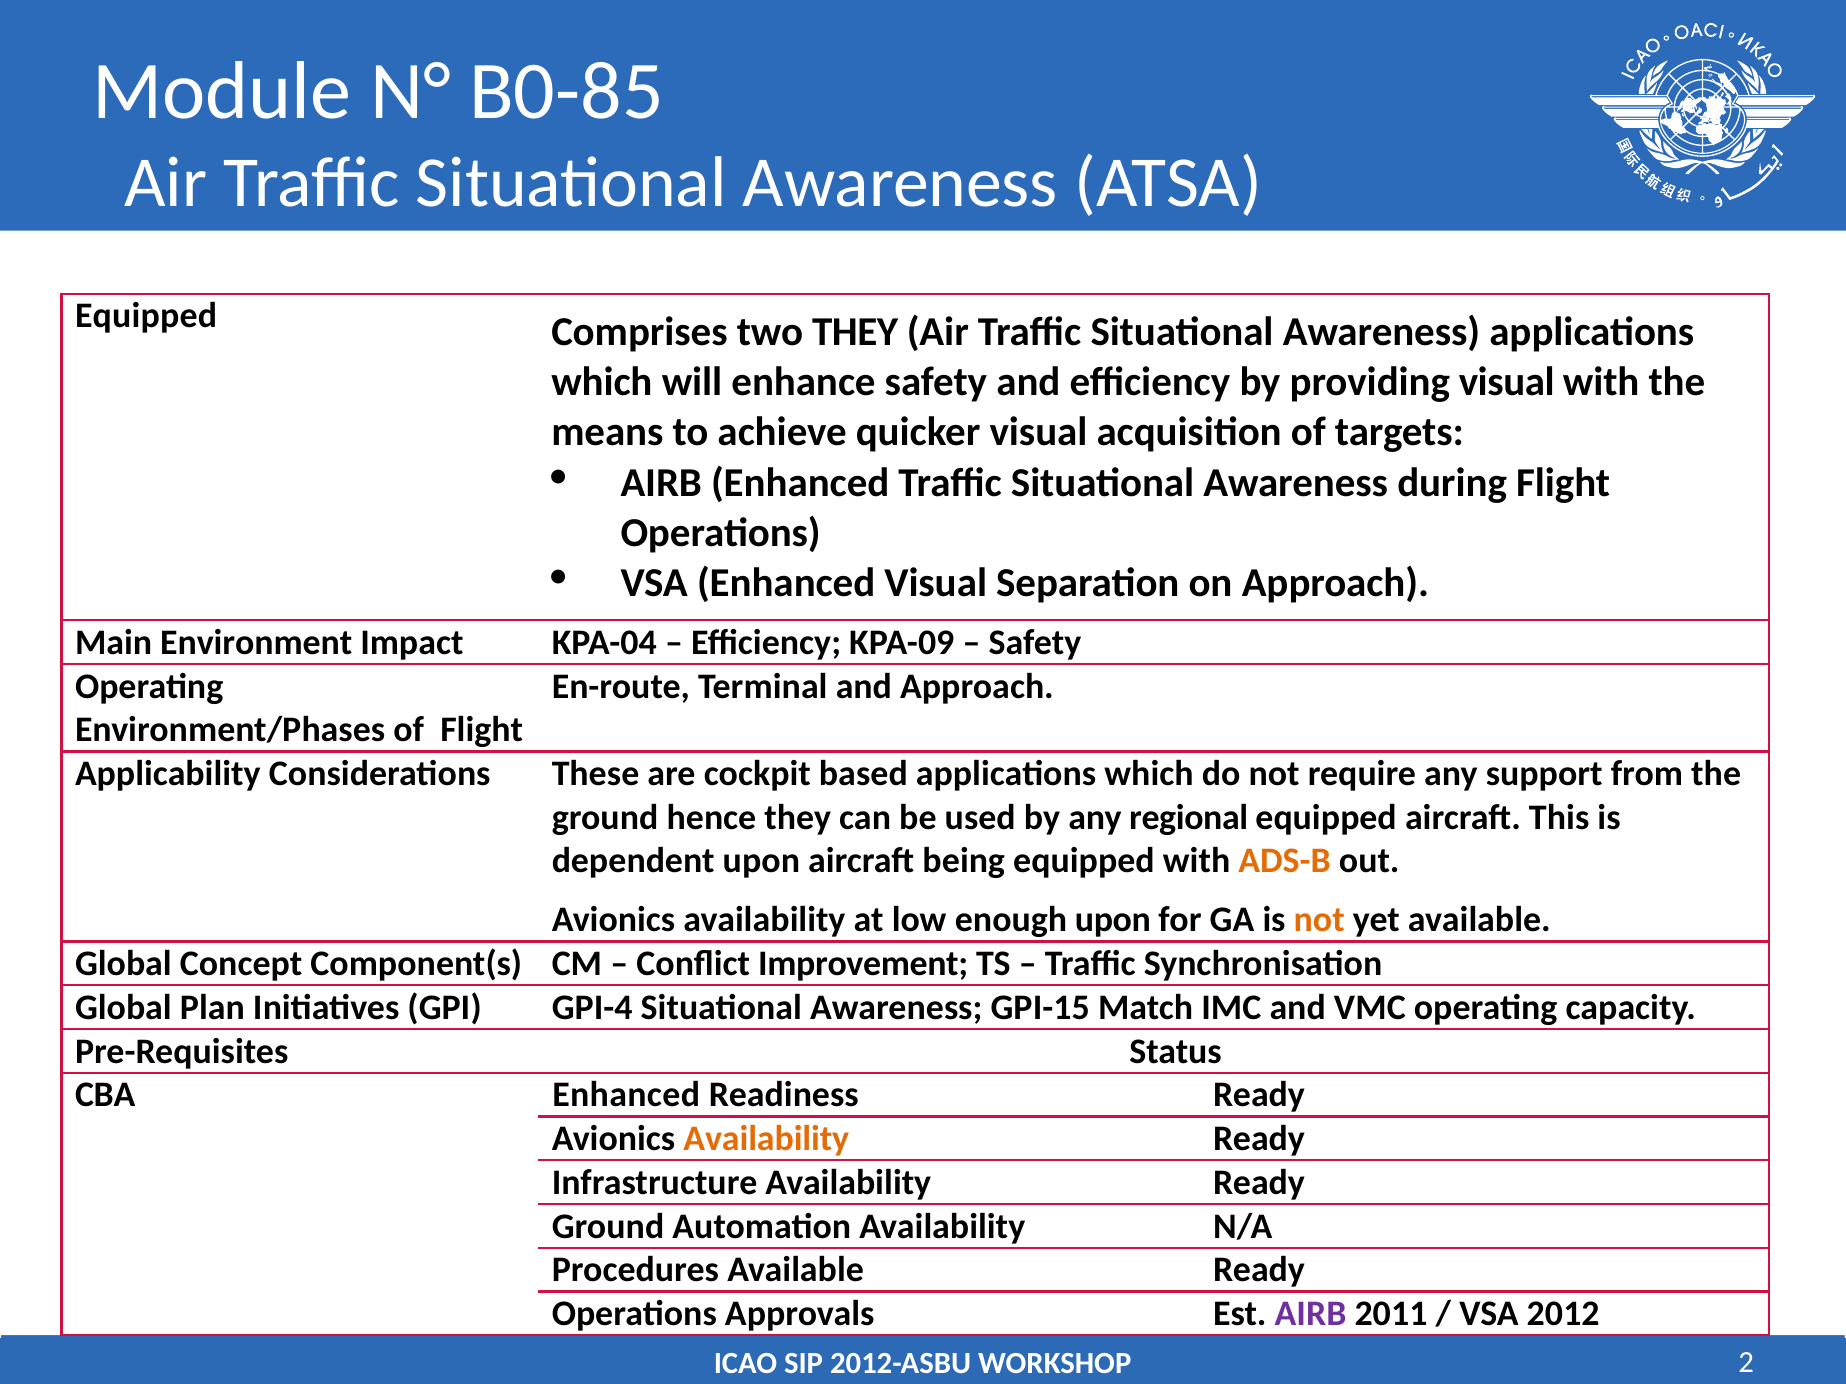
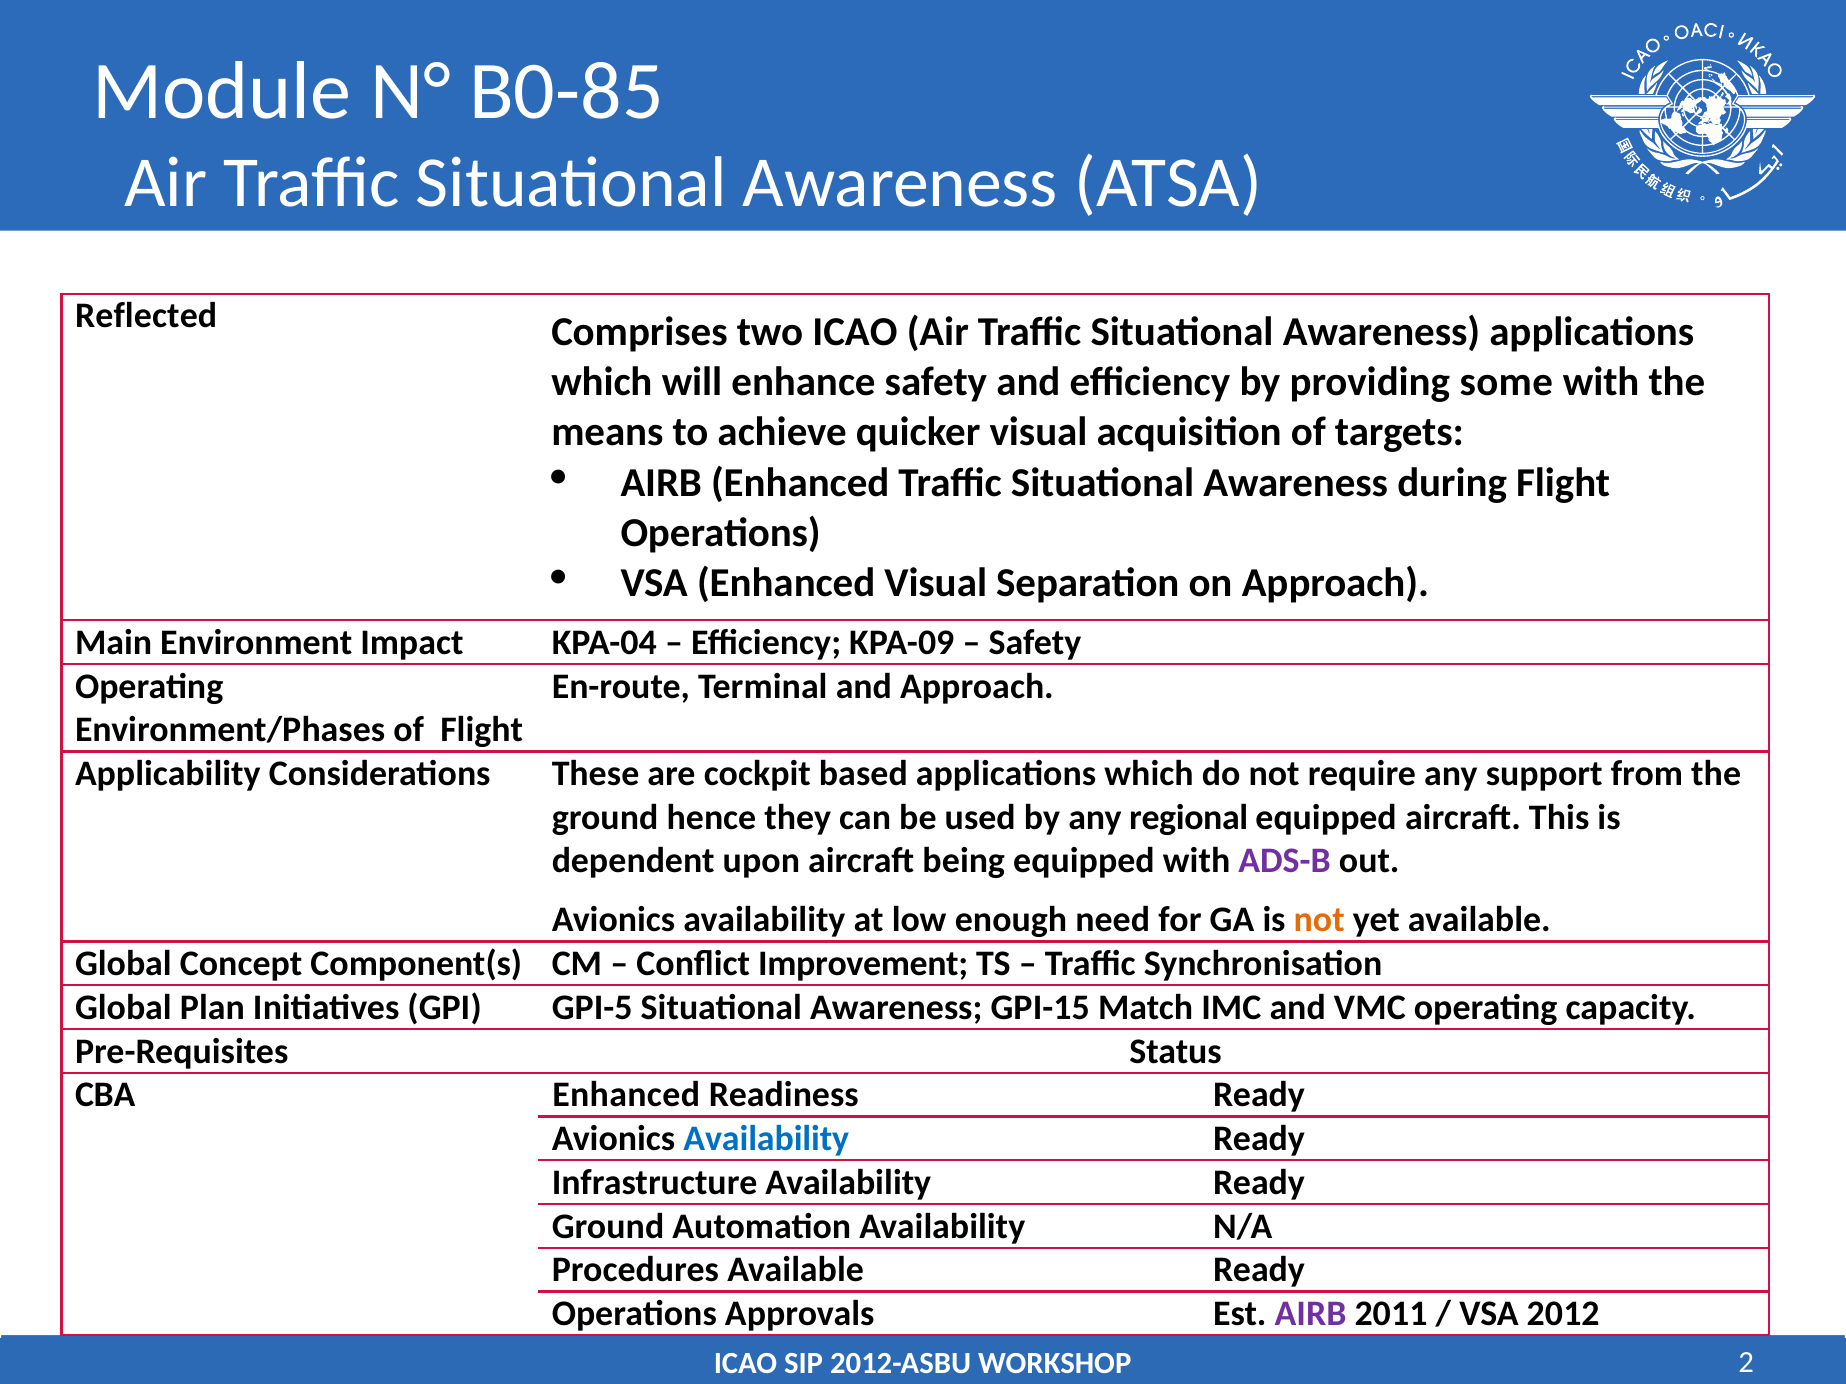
Equipped at (146, 316): Equipped -> Reflected
two THEY: THEY -> ICAO
providing visual: visual -> some
ADS-B colour: orange -> purple
enough upon: upon -> need
GPI-4: GPI-4 -> GPI-5
Availability at (766, 1139) colour: orange -> blue
